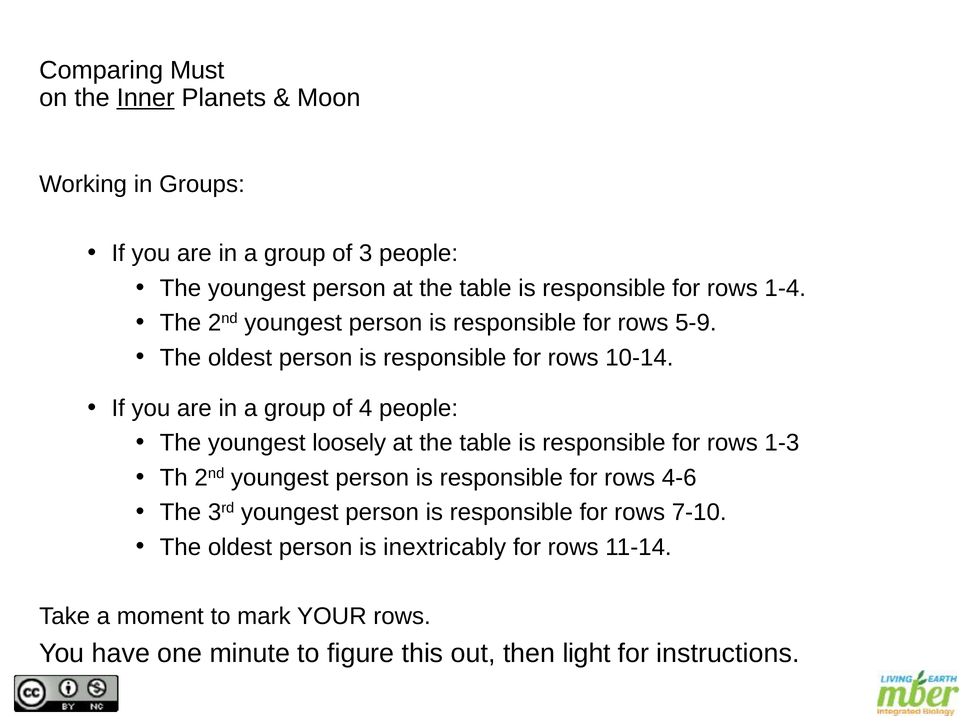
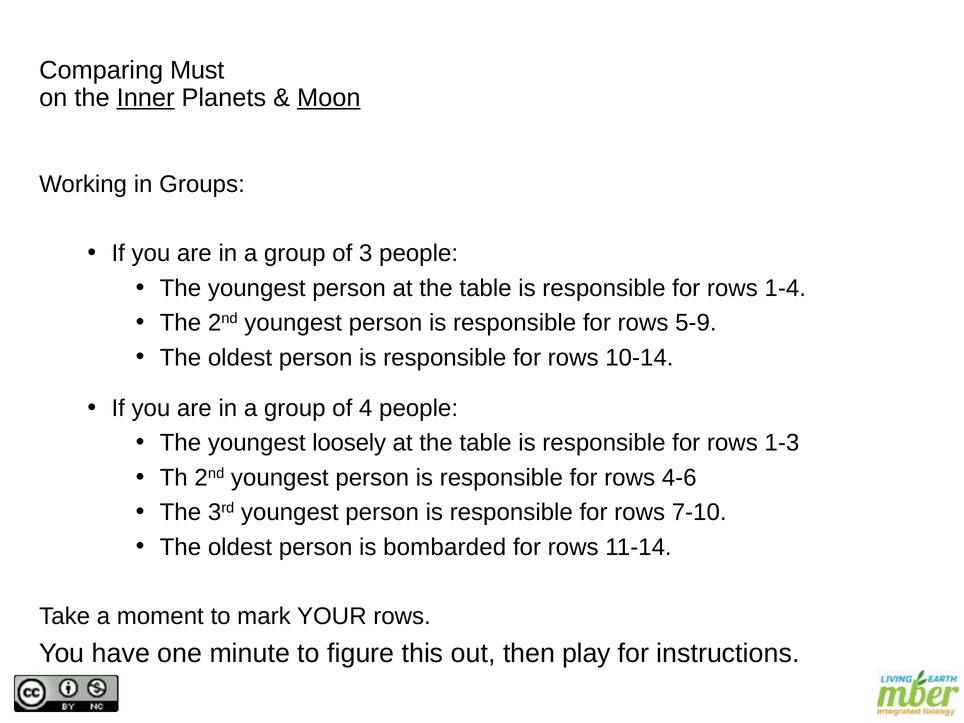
Moon underline: none -> present
inextricably: inextricably -> bombarded
light: light -> play
